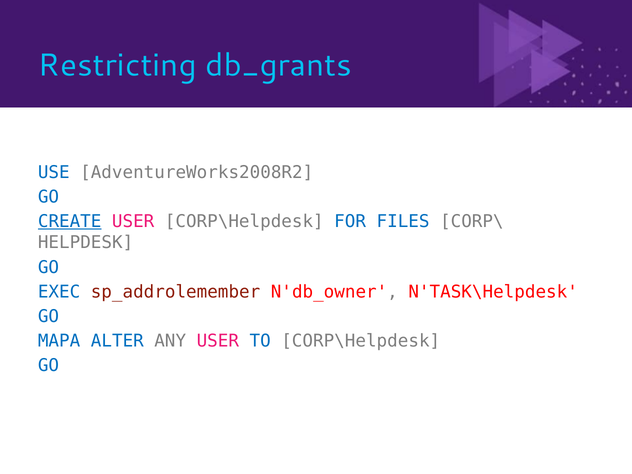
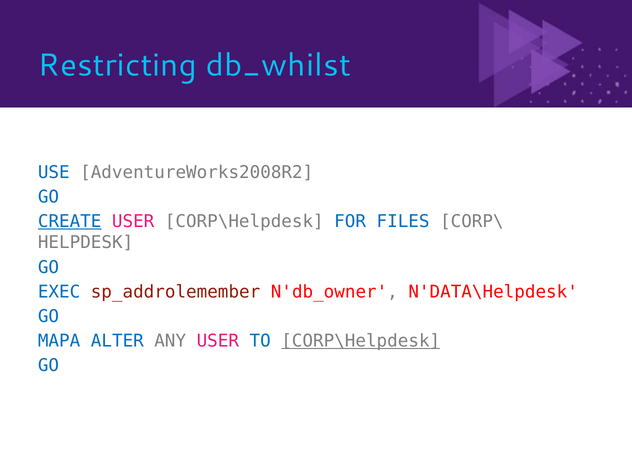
db_grants: db_grants -> db_whilst
N'TASK\Helpdesk: N'TASK\Helpdesk -> N'DATA\Helpdesk
CORP\Helpdesk at (361, 341) underline: none -> present
